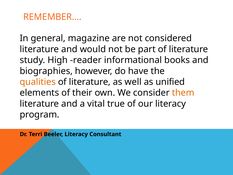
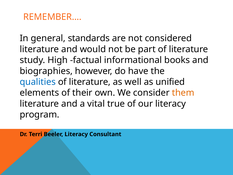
magazine: magazine -> standards
reader: reader -> factual
qualities colour: orange -> blue
